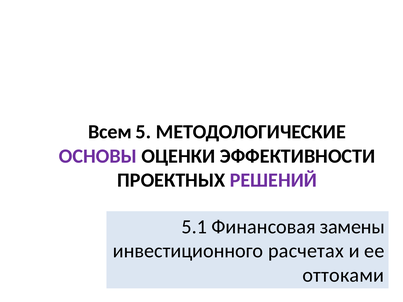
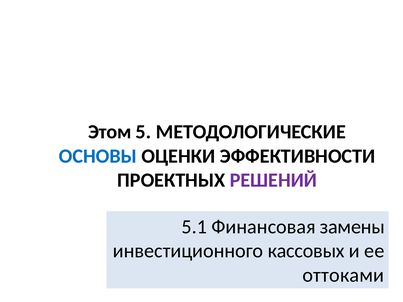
Всем: Всем -> Этом
ОСНОВЫ colour: purple -> blue
расчетах: расчетах -> кассовых
